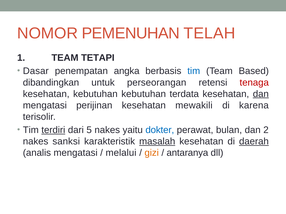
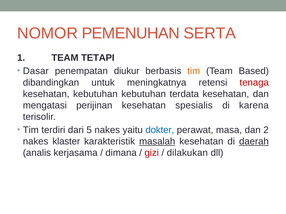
TELAH: TELAH -> SERTA
angka: angka -> diukur
tim at (194, 71) colour: blue -> orange
perseorangan: perseorangan -> meningkatnya
dan at (261, 94) underline: present -> none
mewakili: mewakili -> spesialis
terdiri underline: present -> none
bulan: bulan -> masa
sanksi: sanksi -> klaster
analis mengatasi: mengatasi -> kerjasama
melalui: melalui -> dimana
gizi colour: orange -> red
antaranya: antaranya -> dilakukan
